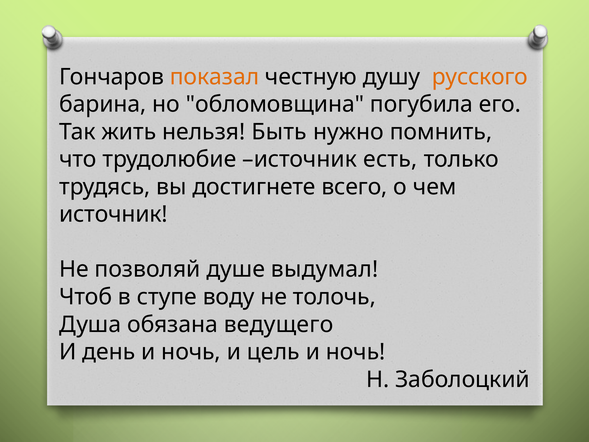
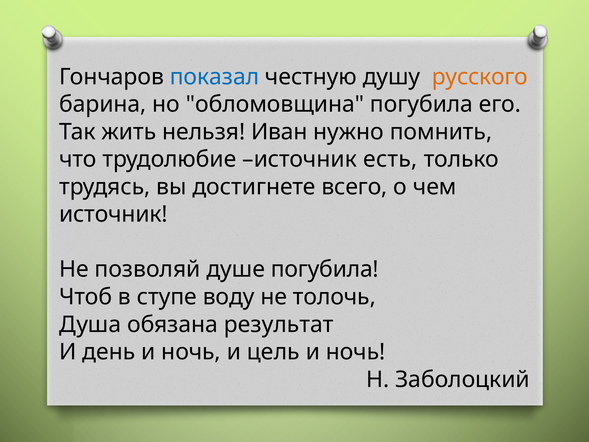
показал colour: orange -> blue
Быть: Быть -> Иван
душе выдумал: выдумал -> погубила
ведущего: ведущего -> результат
